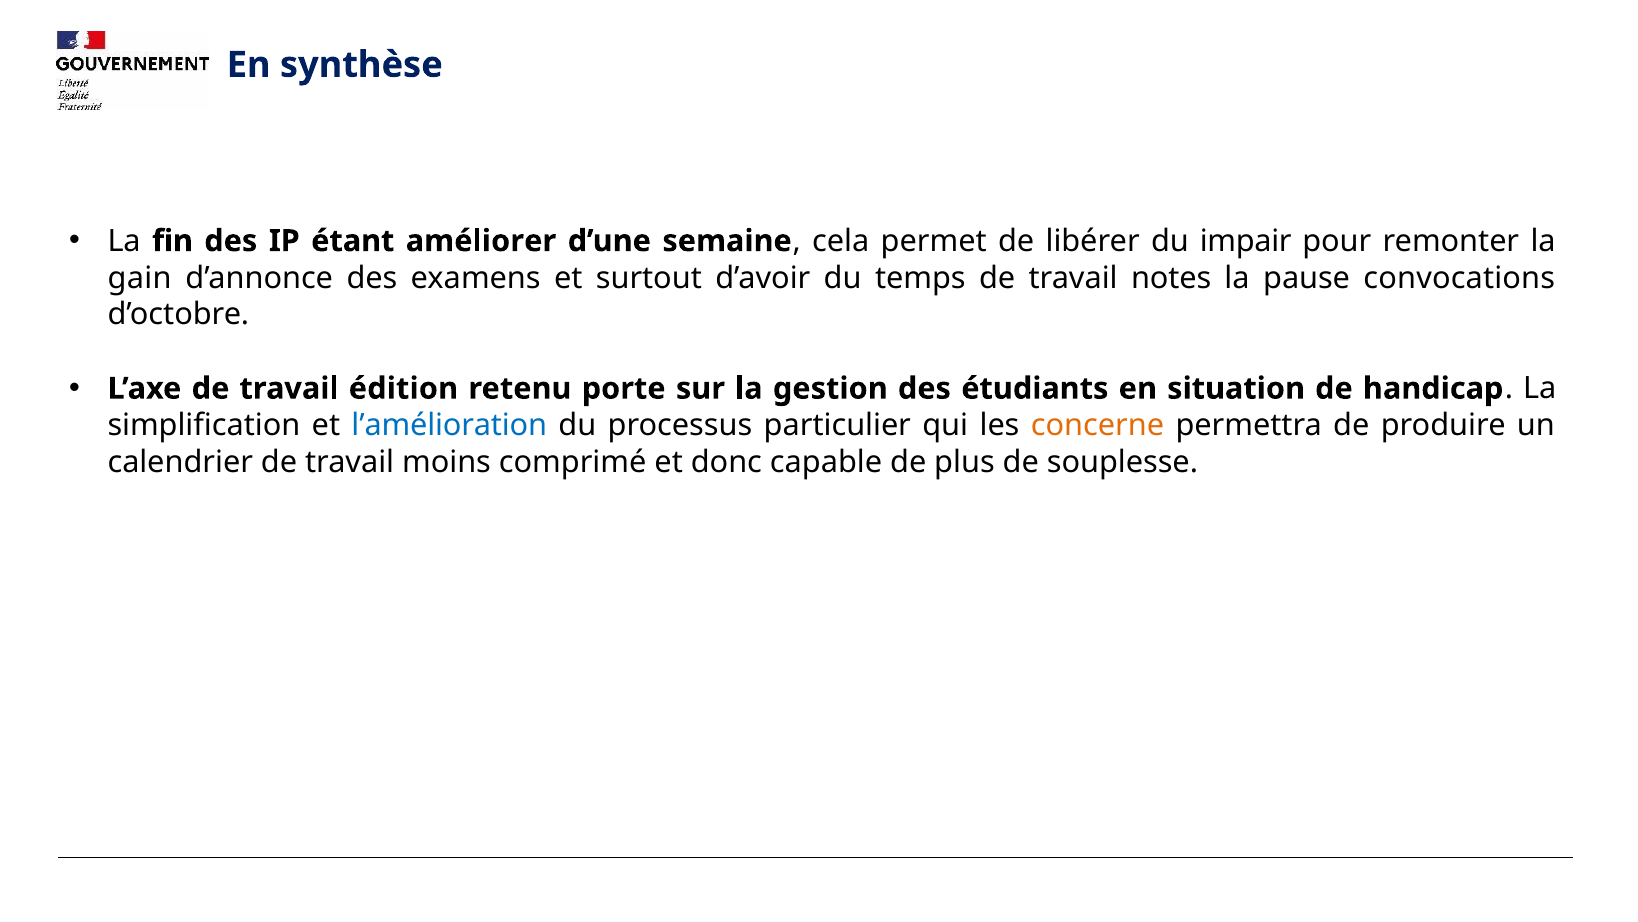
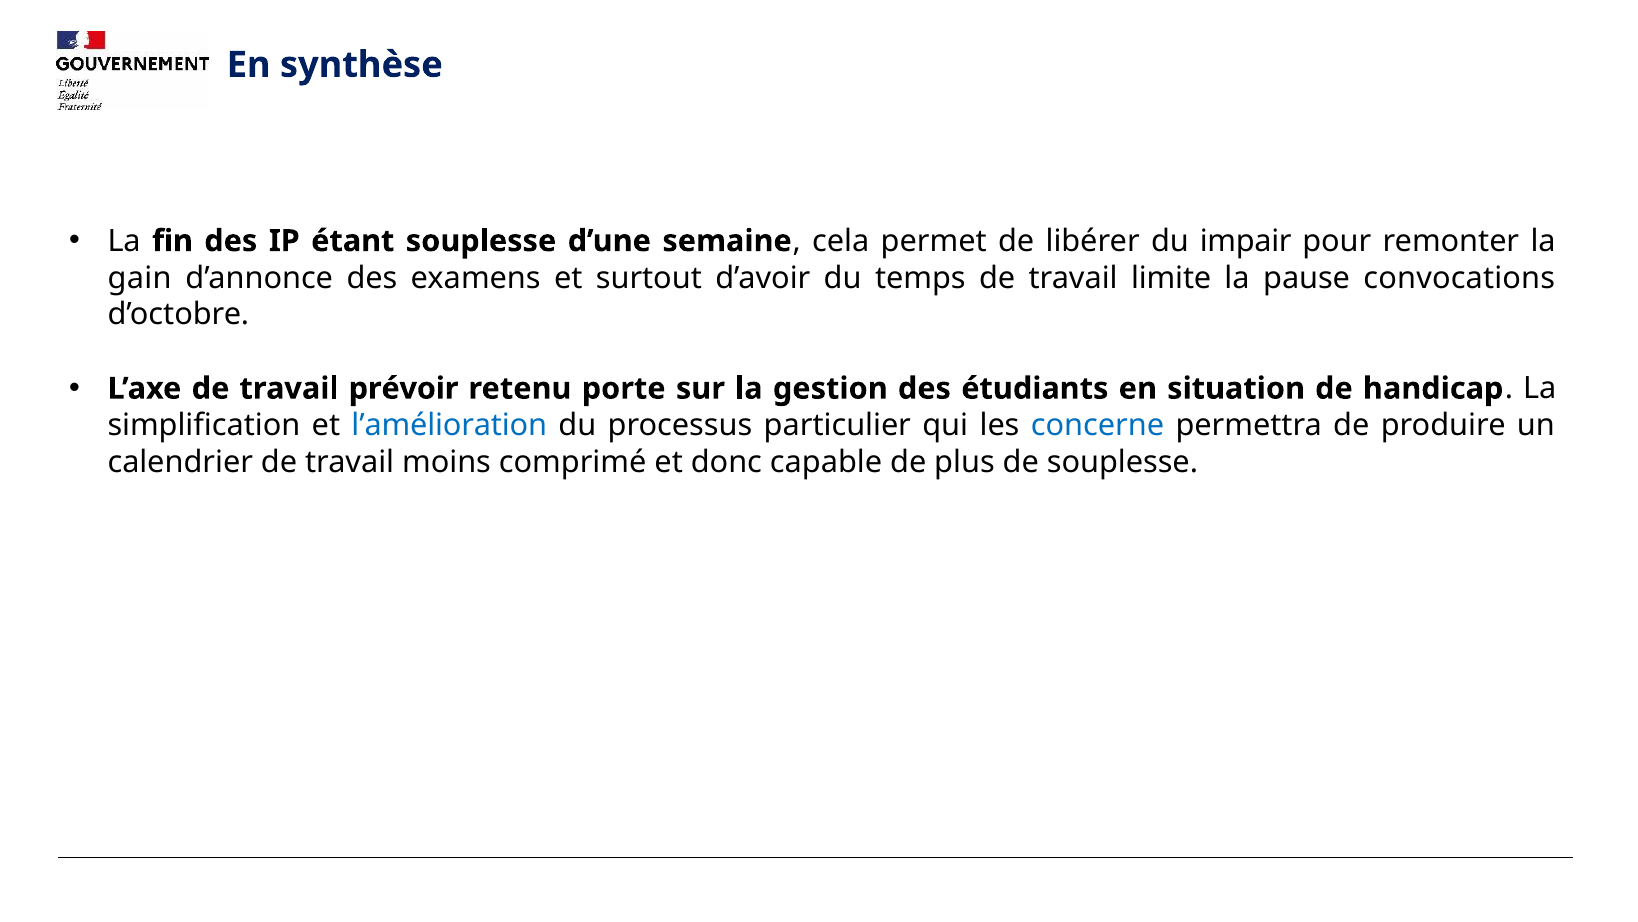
étant améliorer: améliorer -> souplesse
notes: notes -> limite
édition: édition -> prévoir
concerne colour: orange -> blue
